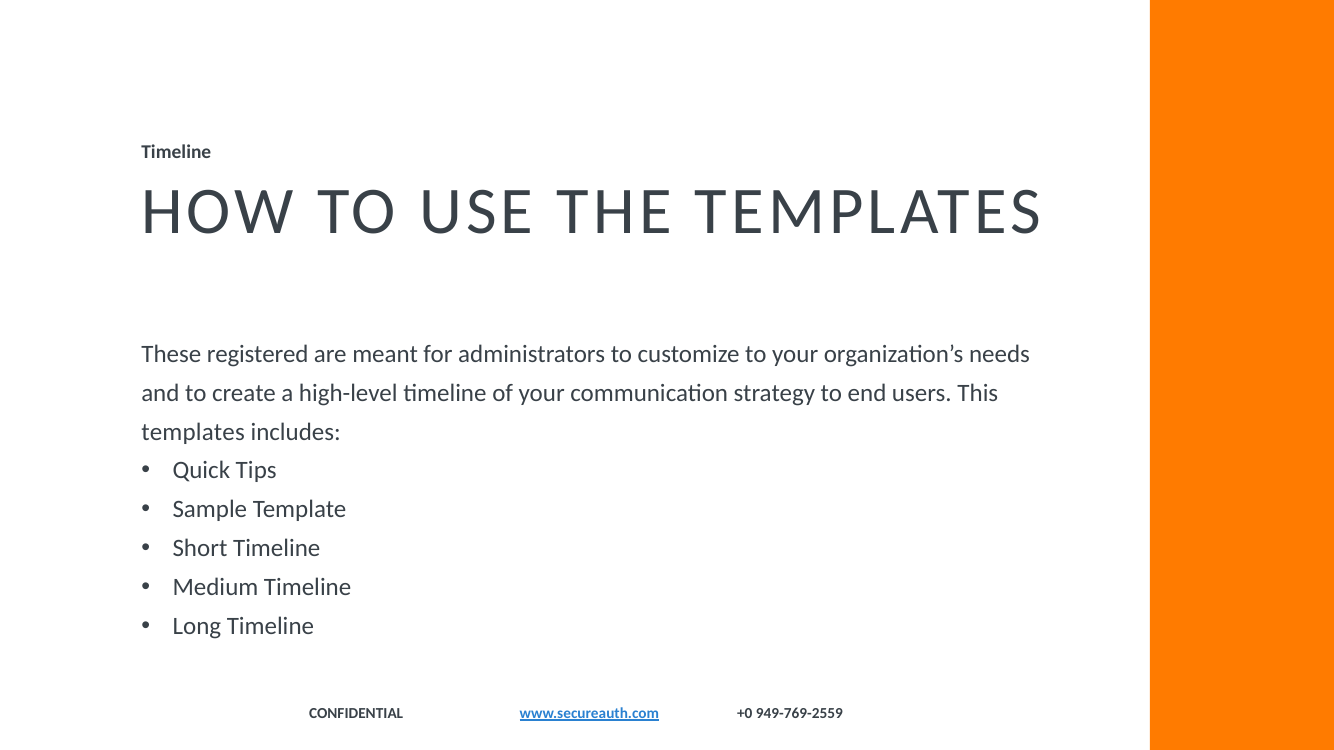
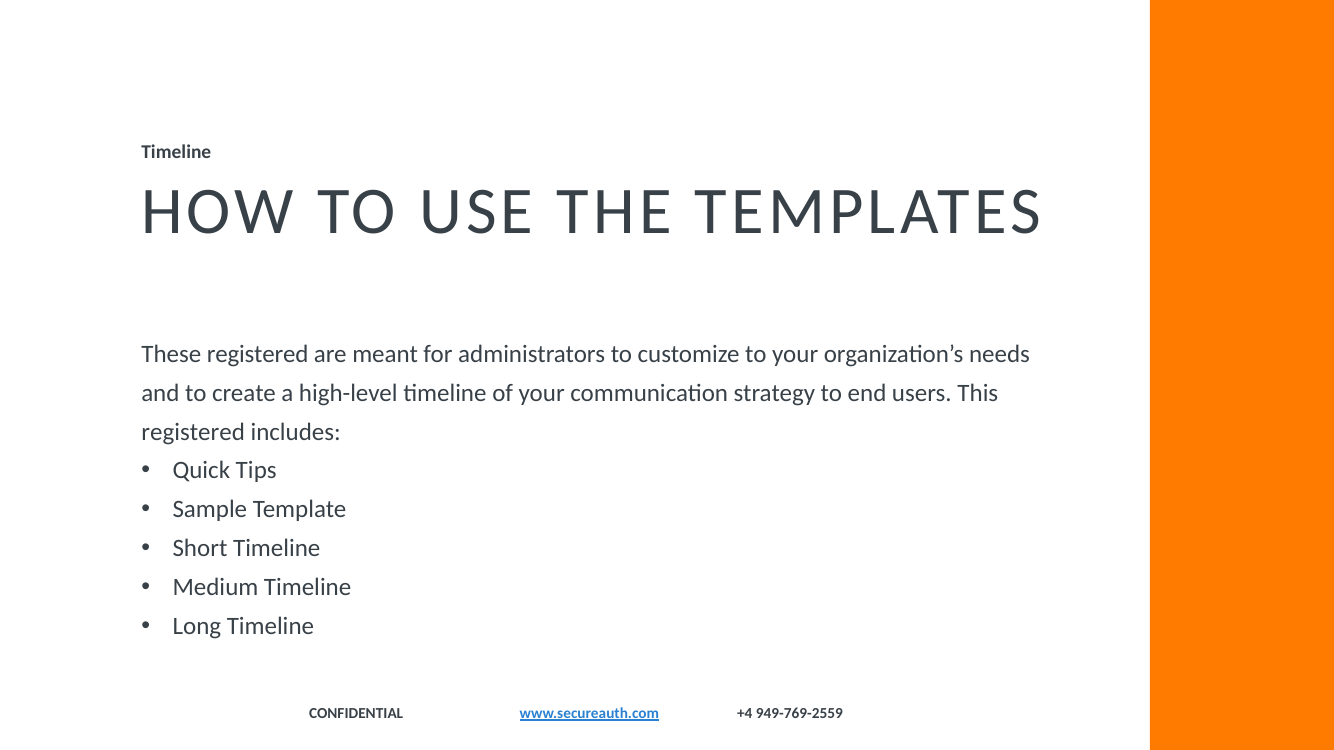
templates at (193, 432): templates -> registered
+0: +0 -> +4
